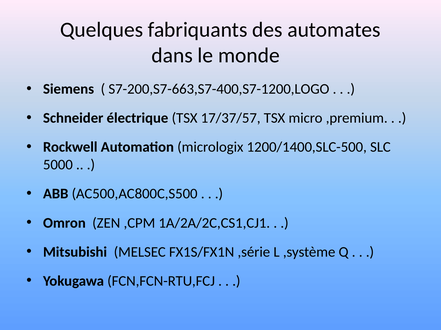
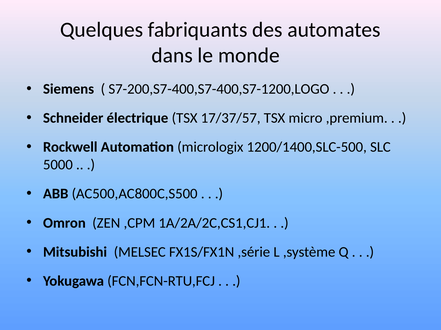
S7-200,S7-663,S7-400,S7-1200,LOGO: S7-200,S7-663,S7-400,S7-1200,LOGO -> S7-200,S7-400,S7-400,S7-1200,LOGO
